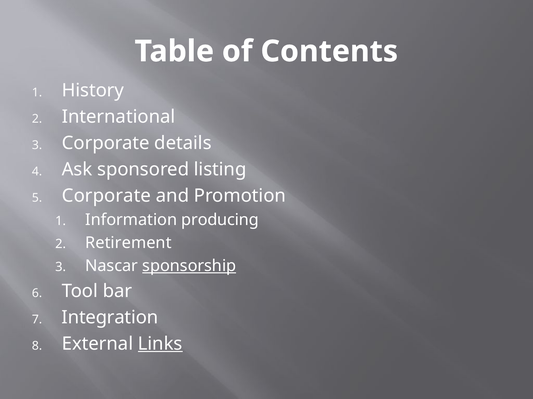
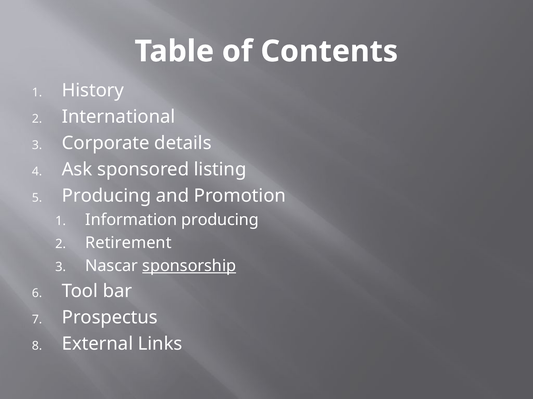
Corporate at (106, 196): Corporate -> Producing
Integration: Integration -> Prospectus
Links underline: present -> none
